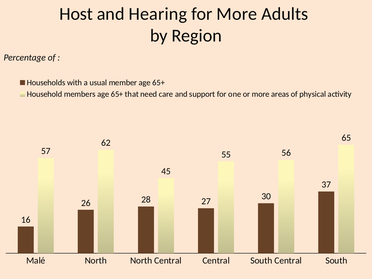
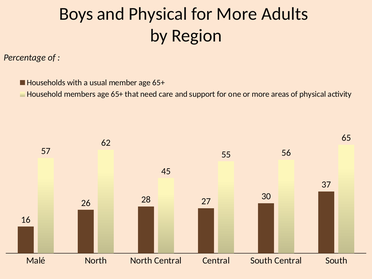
Host: Host -> Boys
and Hearing: Hearing -> Physical
